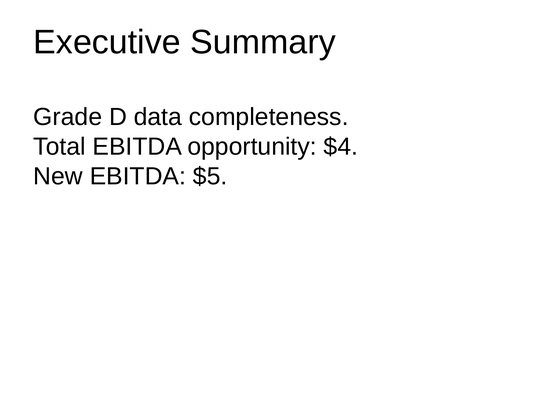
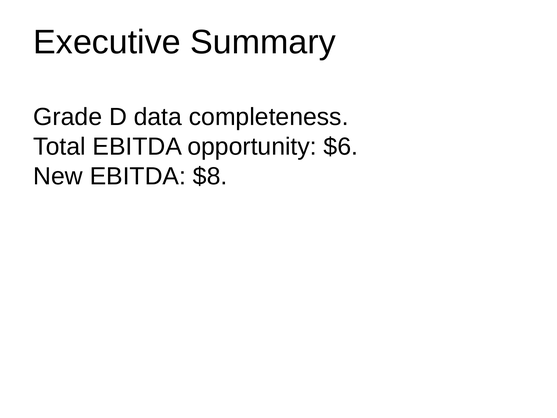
$4: $4 -> $6
$5: $5 -> $8
